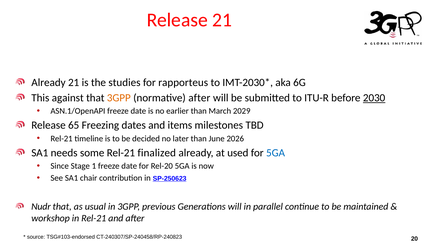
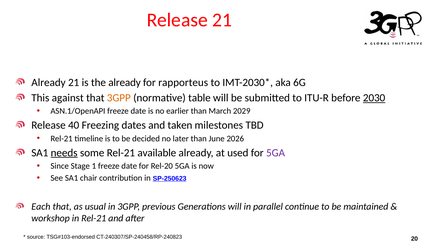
the studies: studies -> already
normative after: after -> table
65: 65 -> 40
items: items -> taken
needs underline: none -> present
finalized: finalized -> available
5GA at (276, 152) colour: blue -> purple
Nudr: Nudr -> Each
